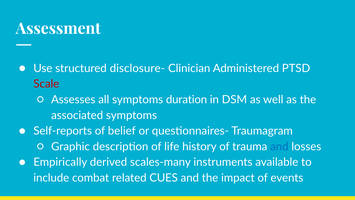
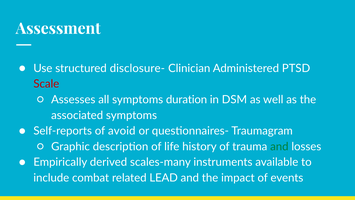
belief: belief -> avoid
and at (279, 146) colour: blue -> green
CUES: CUES -> LEAD
